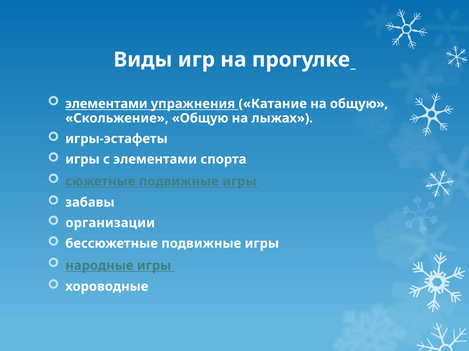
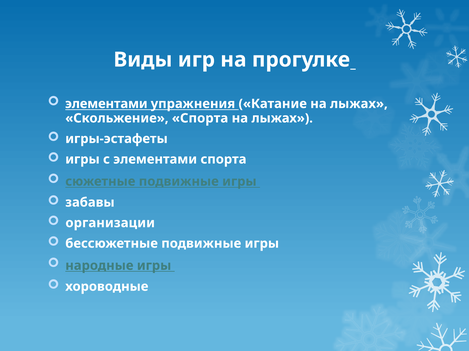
Катание на общую: общую -> лыжах
Скольжение Общую: Общую -> Спорта
